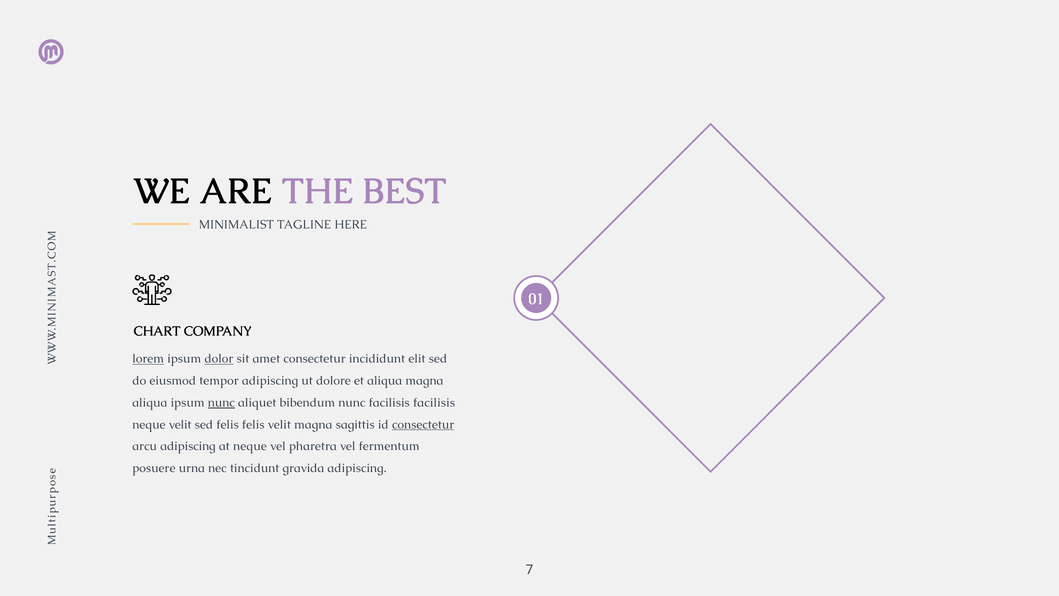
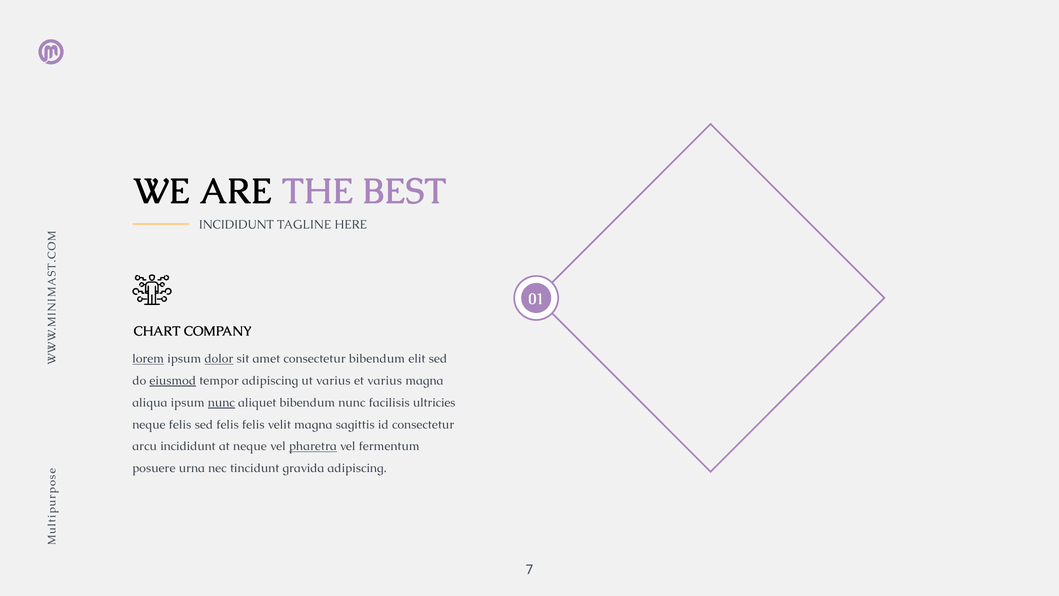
MINIMALIST at (236, 225): MINIMALIST -> INCIDIDUNT
consectetur incididunt: incididunt -> bibendum
eiusmod underline: none -> present
ut dolore: dolore -> varius
et aliqua: aliqua -> varius
facilisis facilisis: facilisis -> ultricies
neque velit: velit -> felis
consectetur at (423, 424) underline: present -> none
arcu adipiscing: adipiscing -> incididunt
pharetra underline: none -> present
